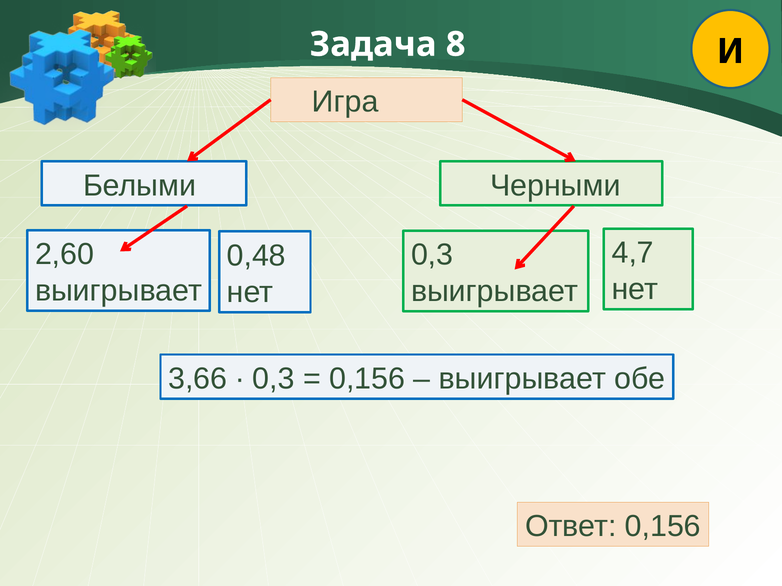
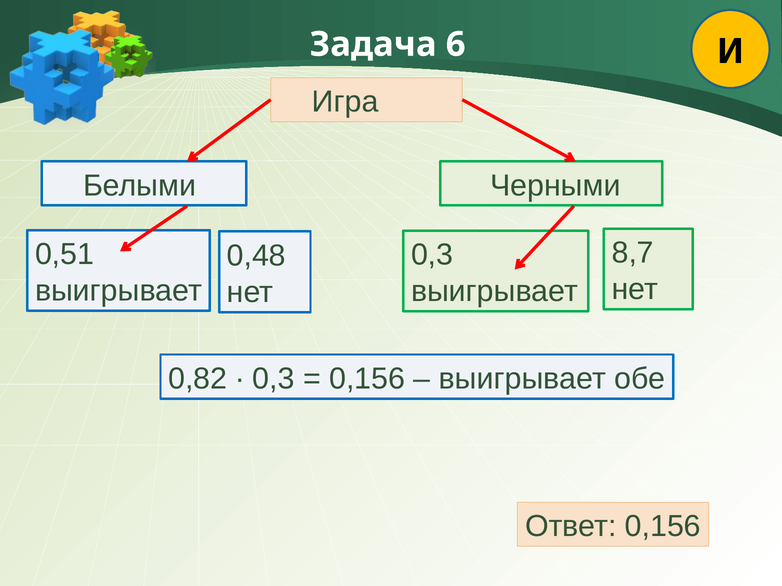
8: 8 -> 6
4,7: 4,7 -> 8,7
2,60: 2,60 -> 0,51
3,66: 3,66 -> 0,82
